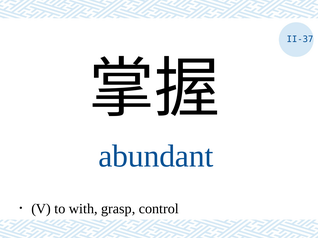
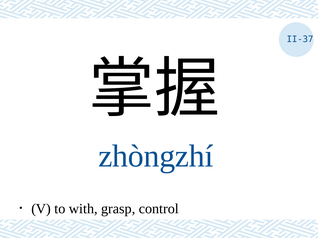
abundant: abundant -> zhòngzhí
